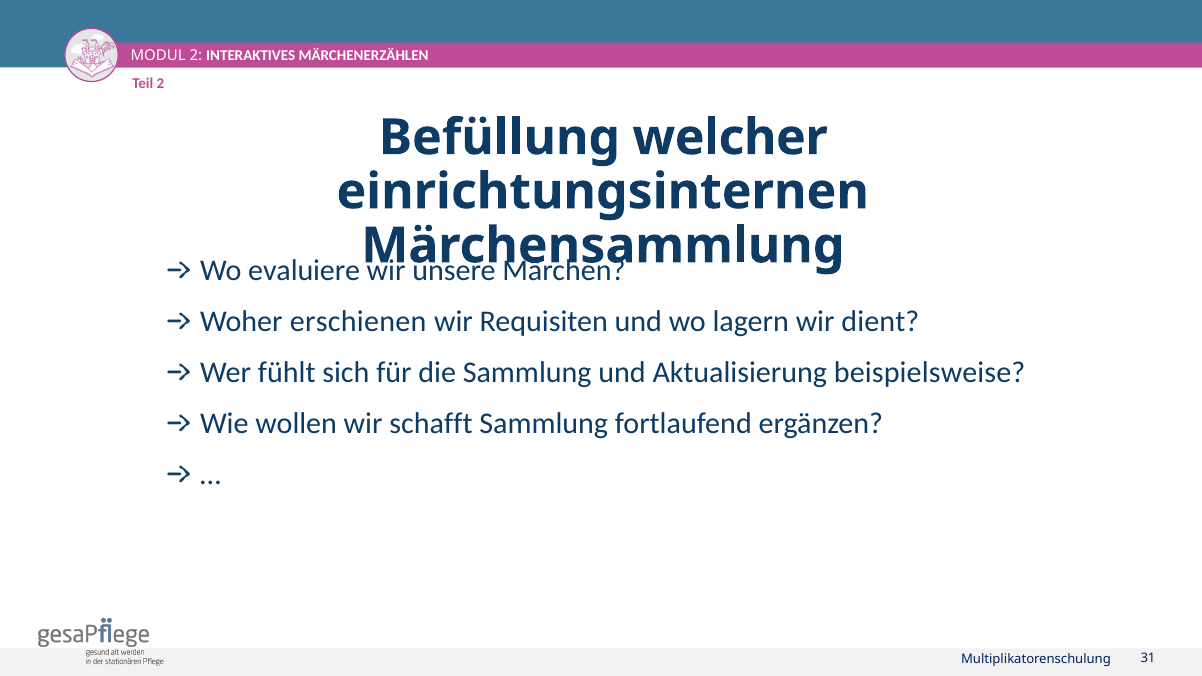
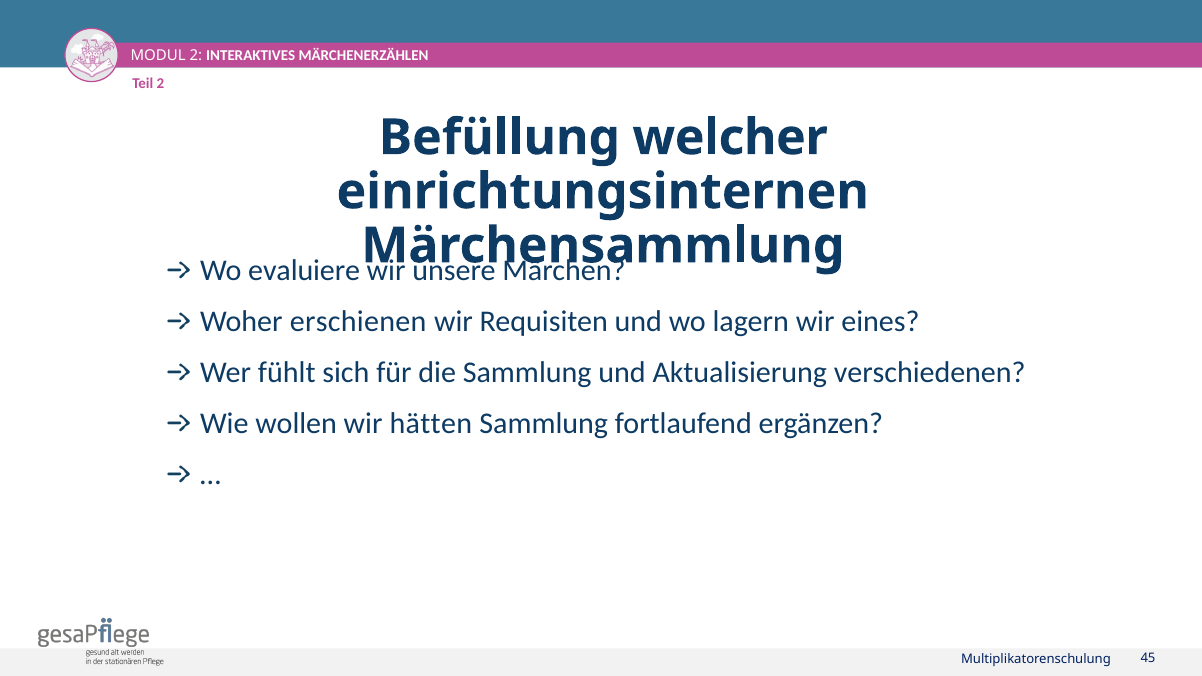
dient: dient -> eines
beispielsweise: beispielsweise -> verschiedenen
schafft: schafft -> hätten
31: 31 -> 45
